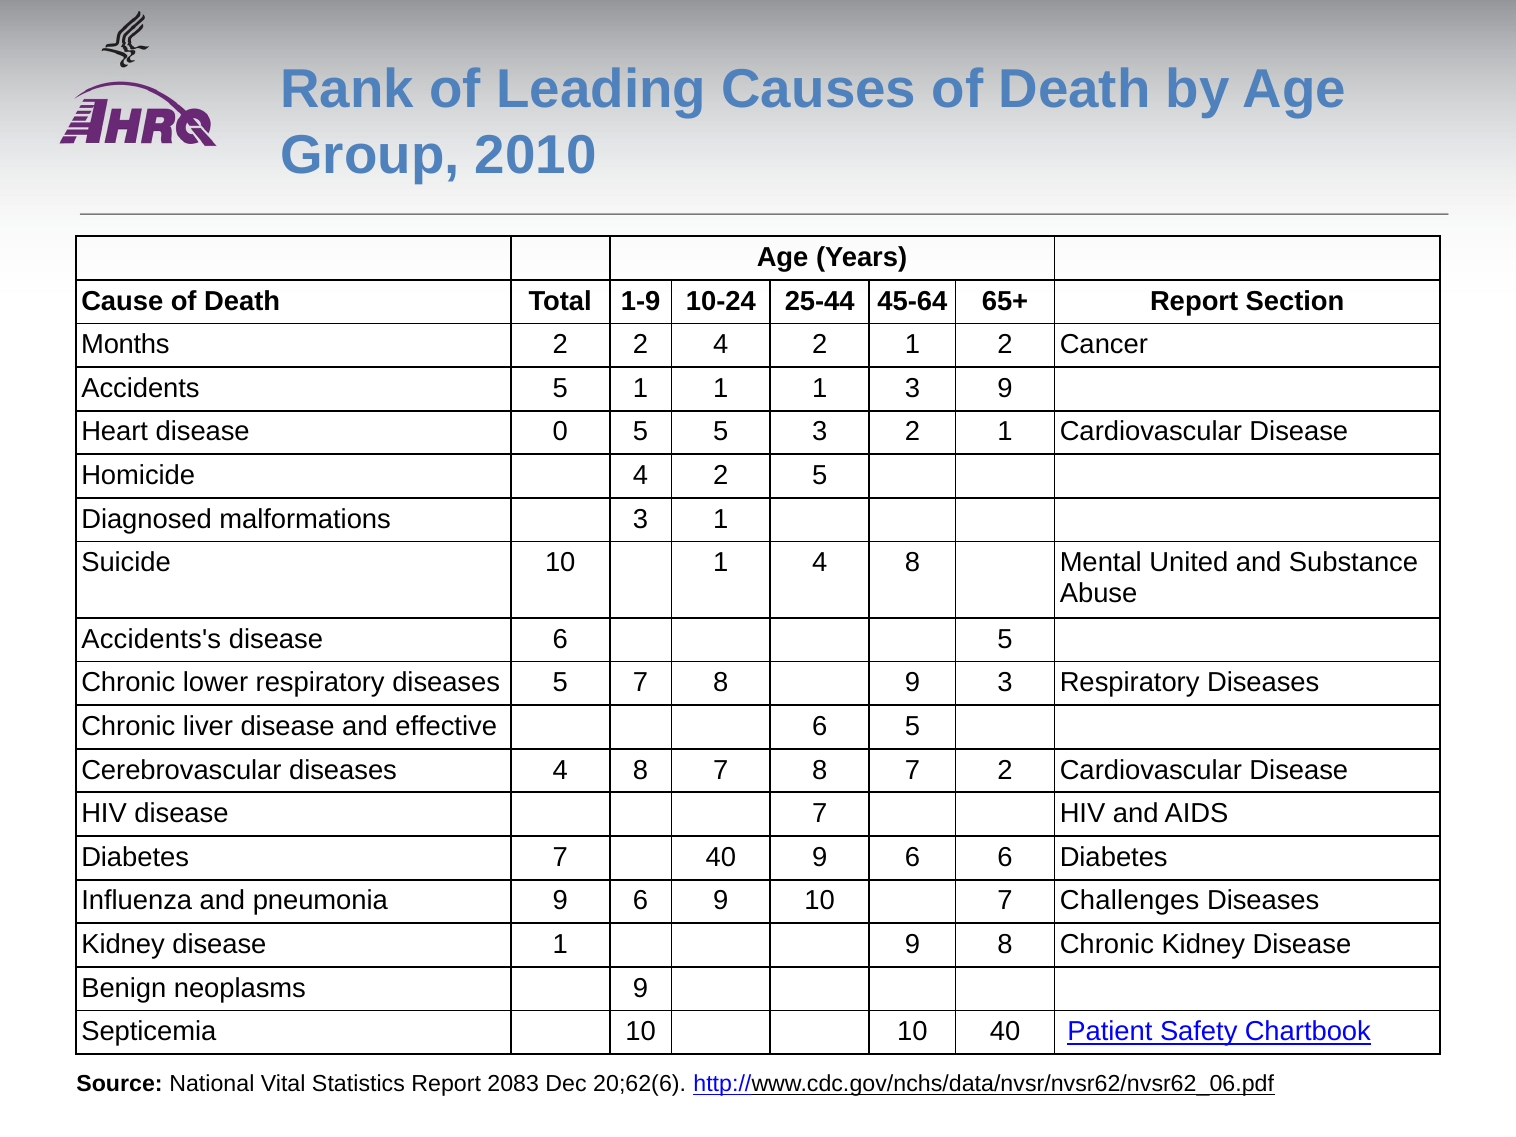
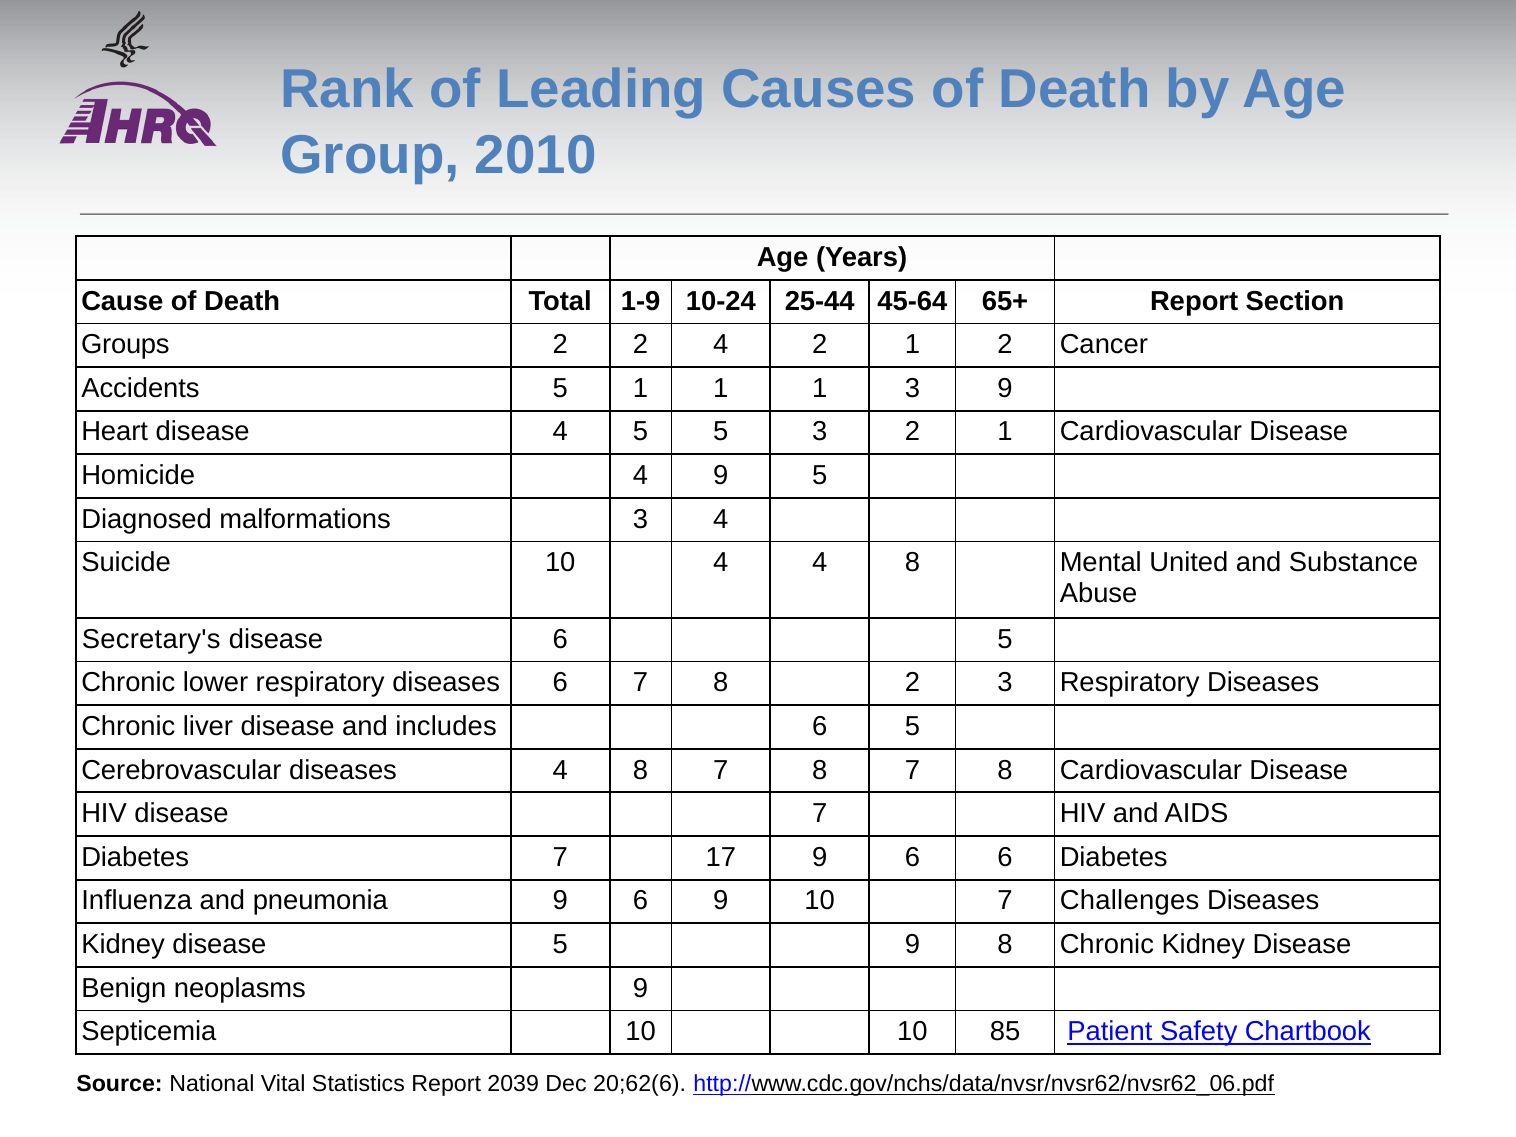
Months: Months -> Groups
disease 0: 0 -> 4
Homicide 4 2: 2 -> 9
3 1: 1 -> 4
10 1: 1 -> 4
Accidents's: Accidents's -> Secretary's
diseases 5: 5 -> 6
8 9: 9 -> 2
effective: effective -> includes
7 8 7 2: 2 -> 8
7 40: 40 -> 17
disease 1: 1 -> 5
10 40: 40 -> 85
2083: 2083 -> 2039
